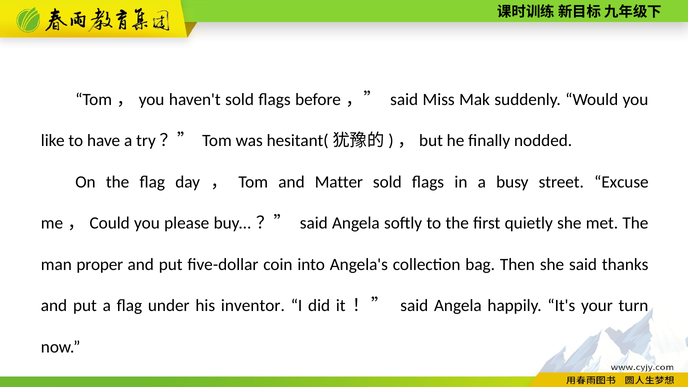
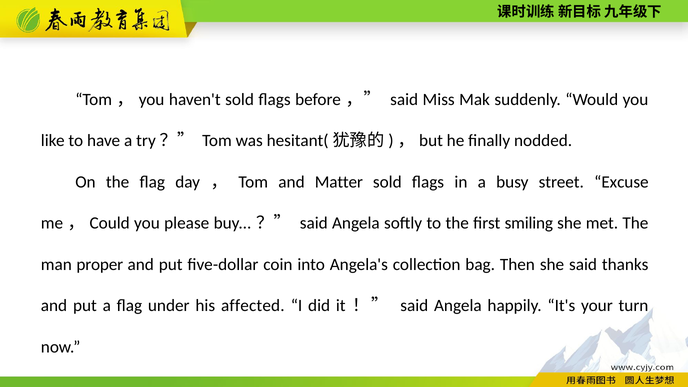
quietly: quietly -> smiling
inventor: inventor -> affected
